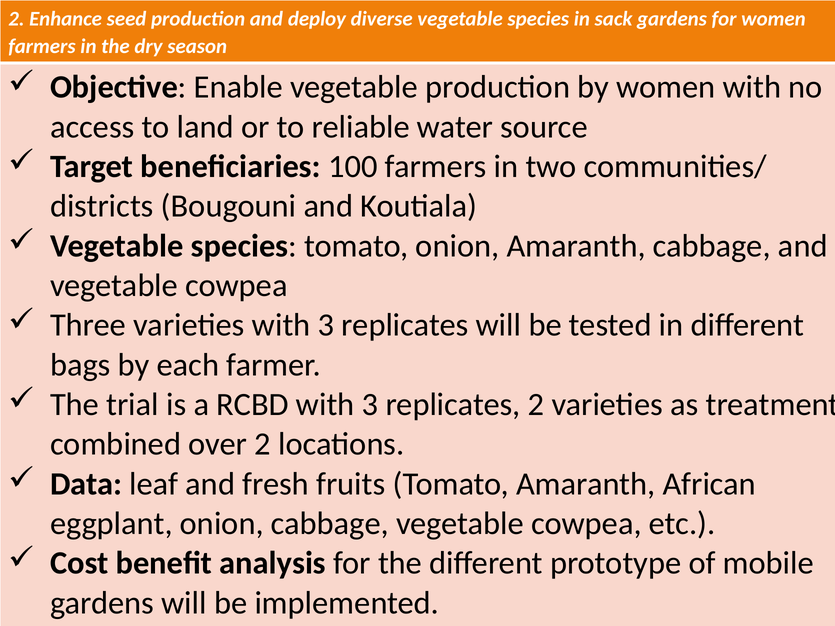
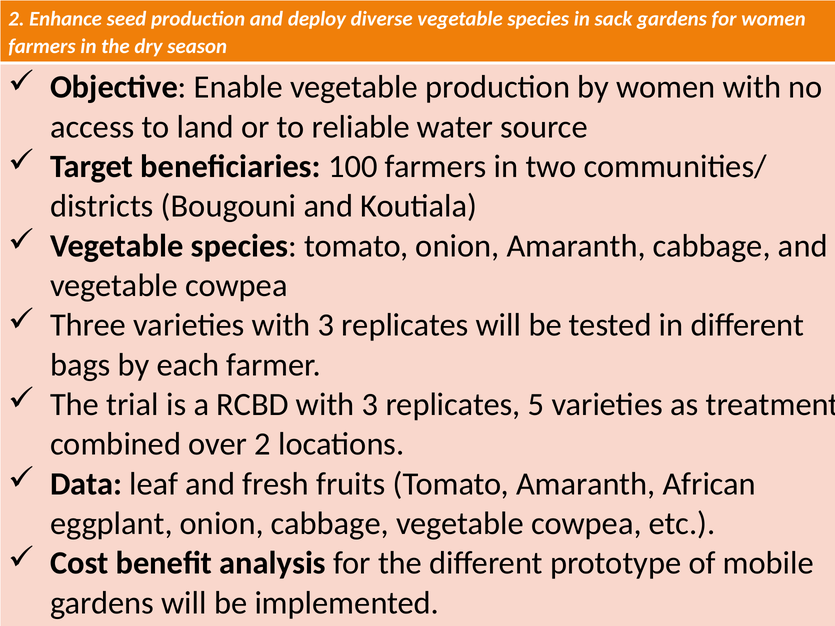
replicates 2: 2 -> 5
